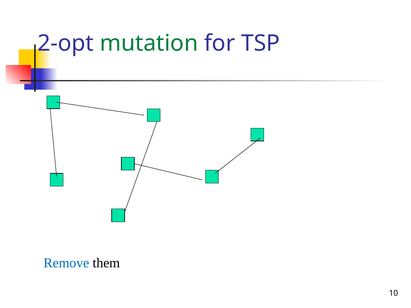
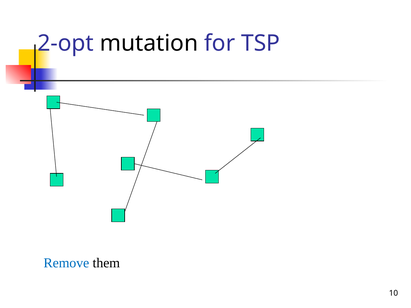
mutation colour: green -> black
